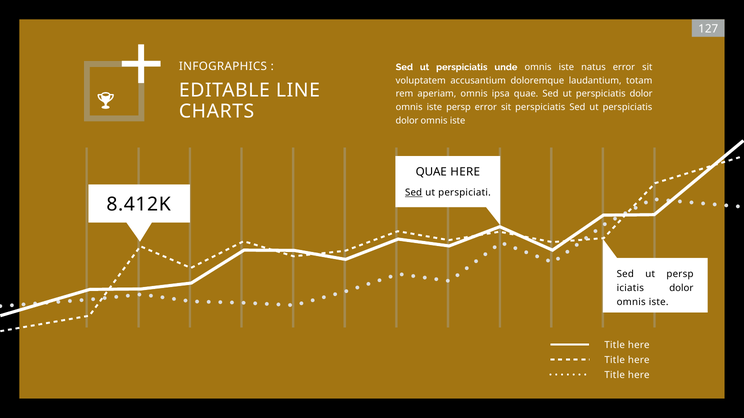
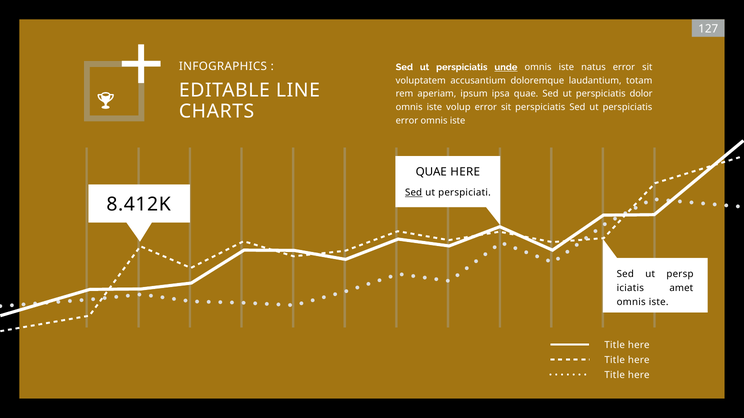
unde underline: none -> present
aperiam omnis: omnis -> ipsum
iste persp: persp -> volup
dolor at (407, 121): dolor -> error
iciatis dolor: dolor -> amet
